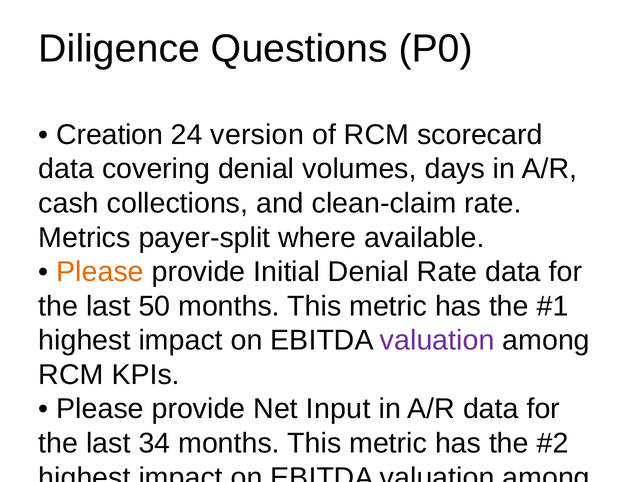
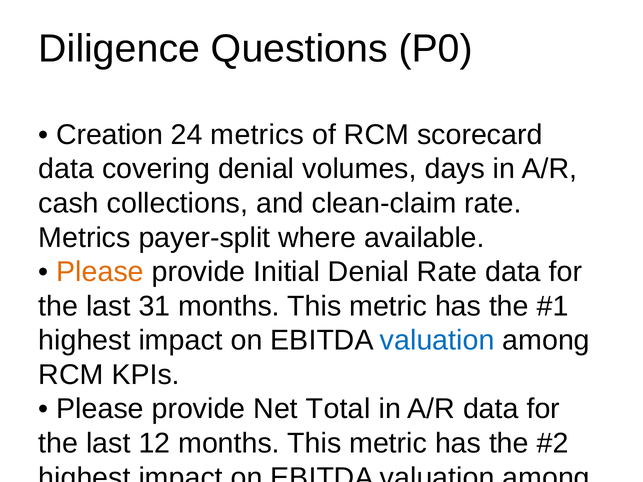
24 version: version -> metrics
50: 50 -> 31
valuation at (437, 341) colour: purple -> blue
Input: Input -> Total
34: 34 -> 12
